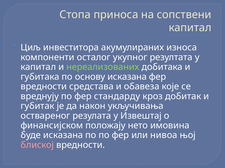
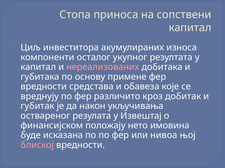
нереализованих colour: light green -> pink
основу исказана: исказана -> примене
стандарду: стандарду -> различито
